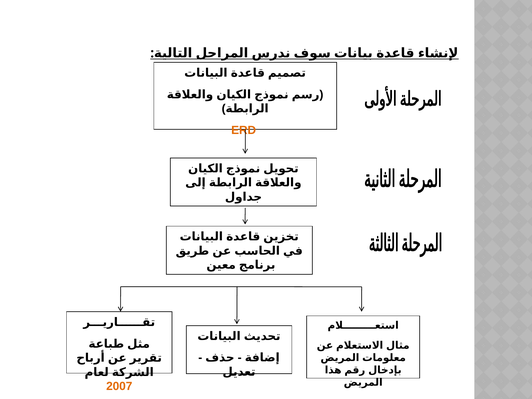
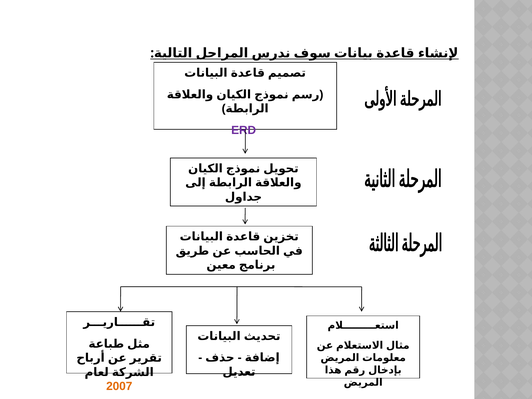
ERD colour: orange -> purple
